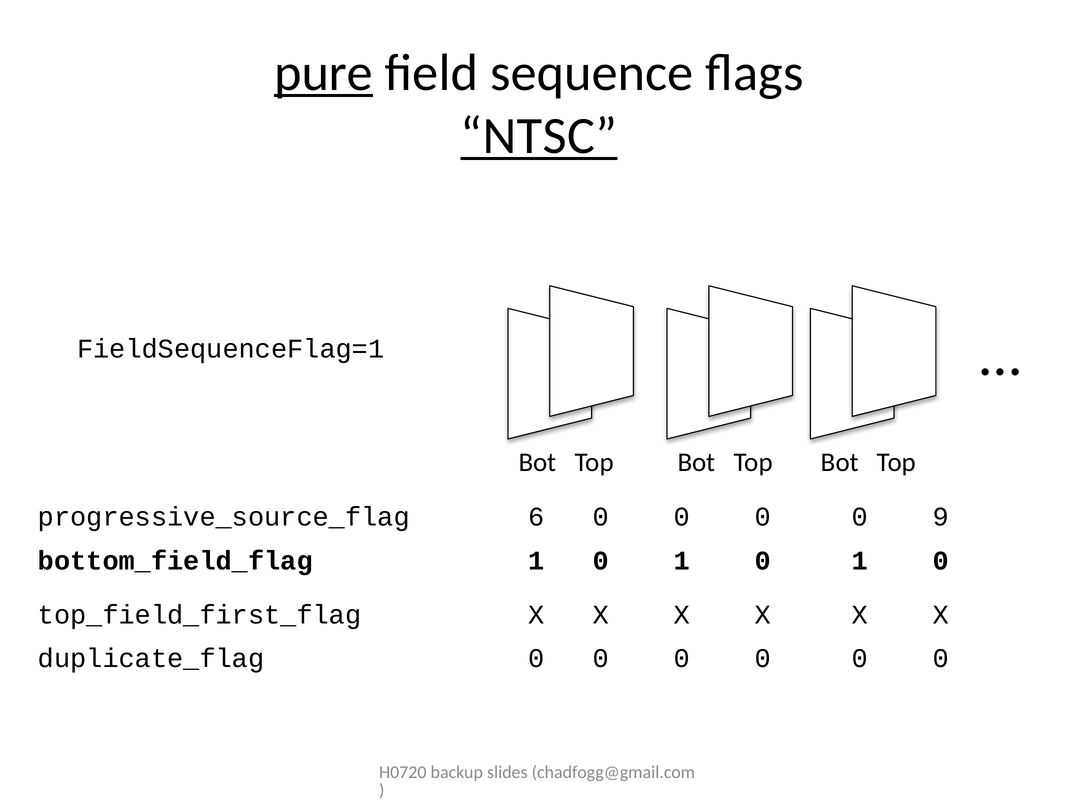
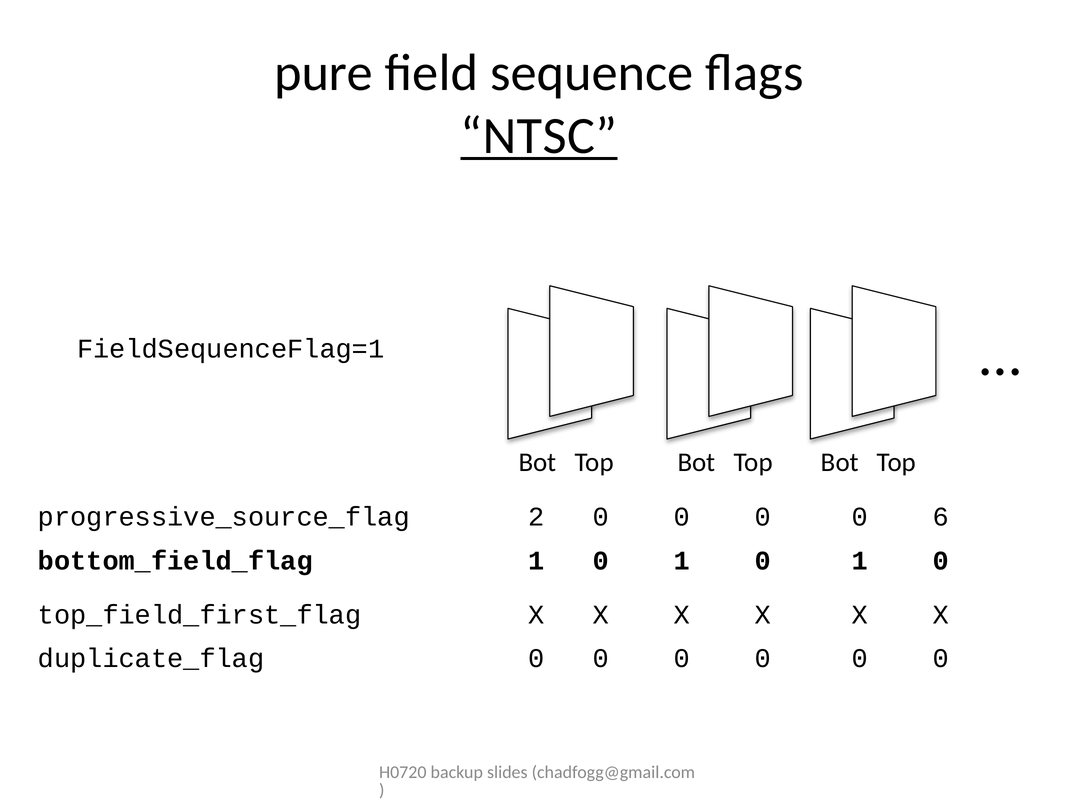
pure underline: present -> none
6: 6 -> 2
9: 9 -> 6
